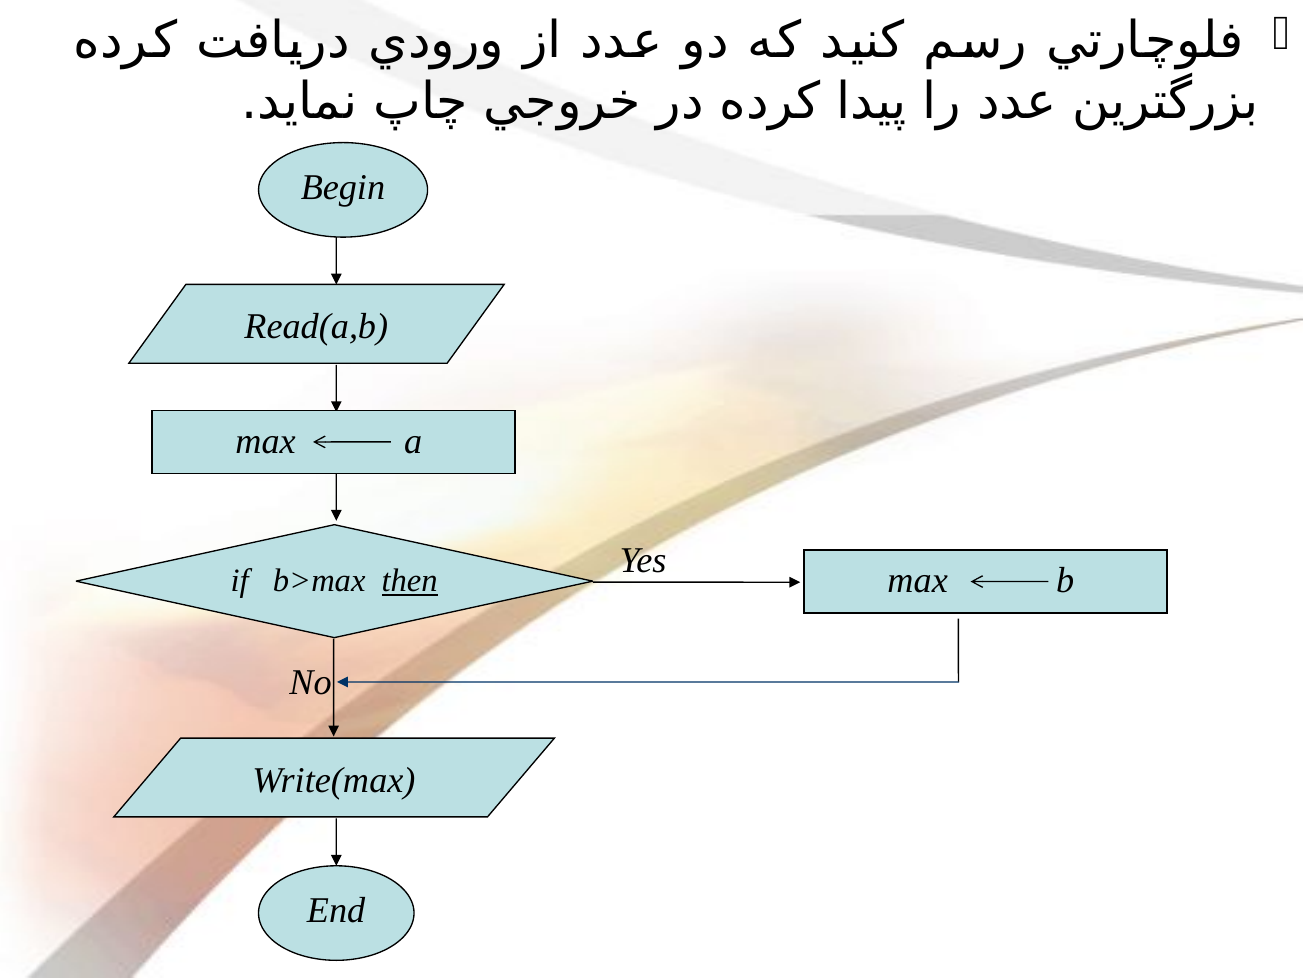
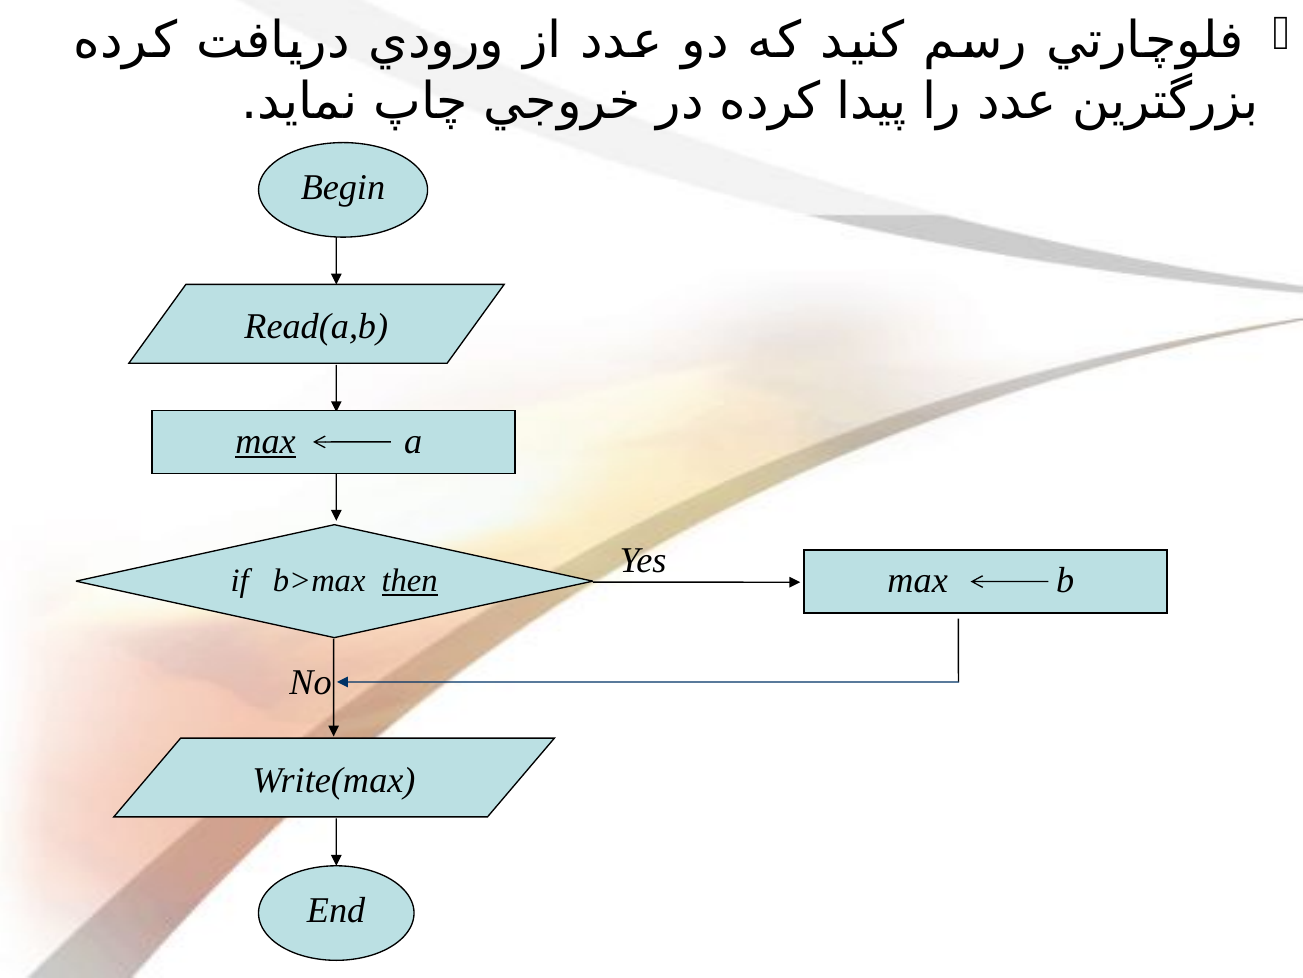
max at (266, 441) underline: none -> present
